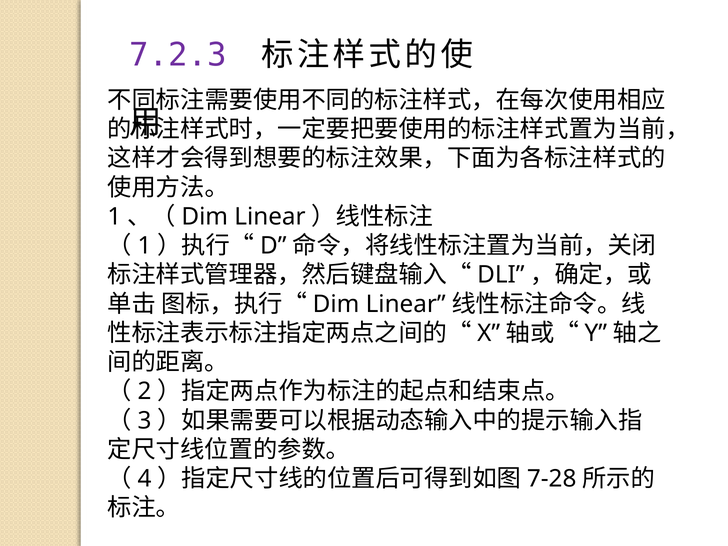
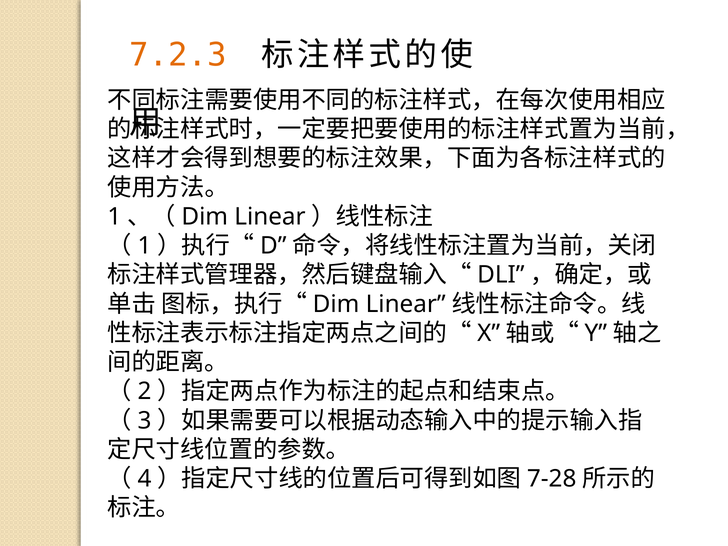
7.2.3 colour: purple -> orange
